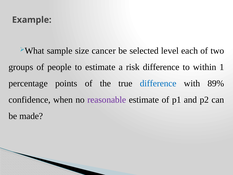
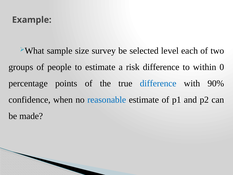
cancer: cancer -> survey
1: 1 -> 0
89%: 89% -> 90%
reasonable colour: purple -> blue
